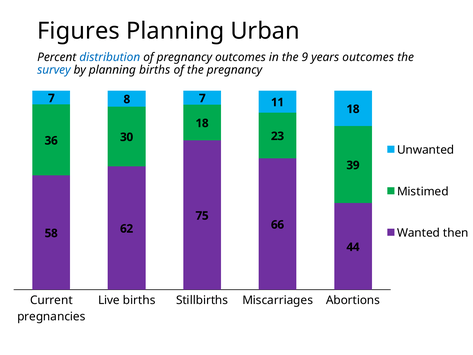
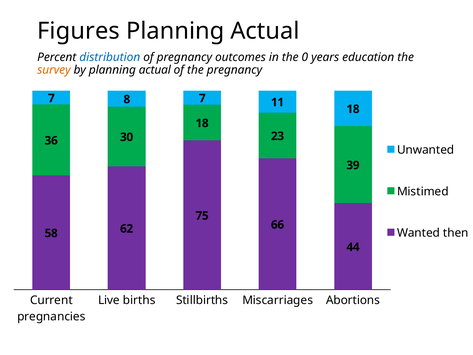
Urban at (265, 31): Urban -> Actual
9: 9 -> 0
years outcomes: outcomes -> education
survey colour: blue -> orange
by planning births: births -> actual
